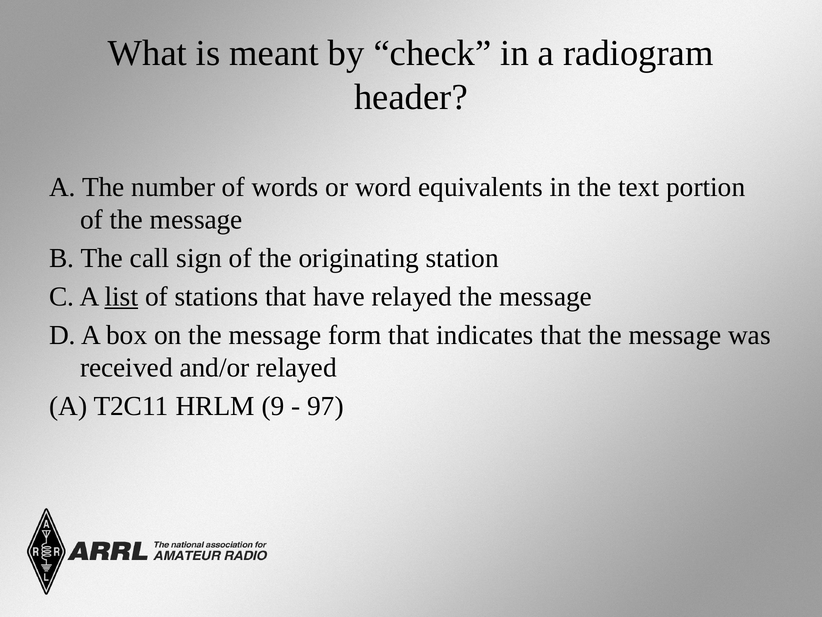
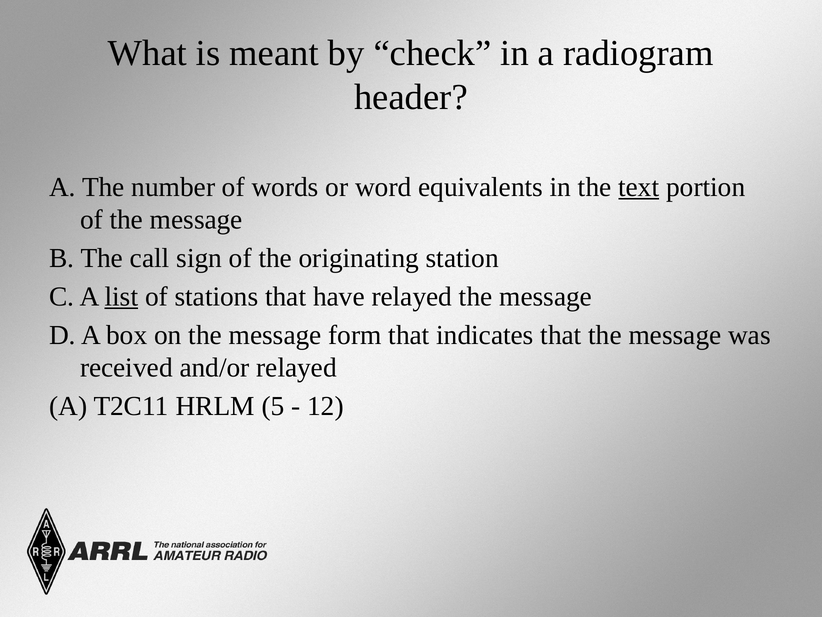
text underline: none -> present
9: 9 -> 5
97: 97 -> 12
